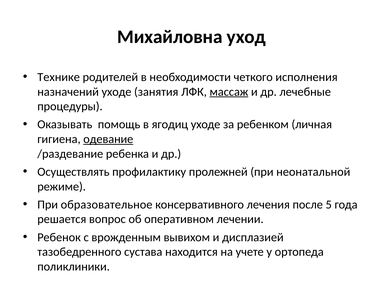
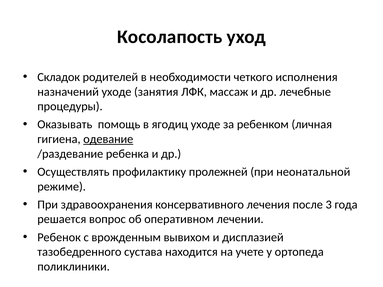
Михайловна: Михайловна -> Косолапость
Технике: Технике -> Складок
массаж underline: present -> none
образовательное: образовательное -> здравоохранения
5: 5 -> 3
